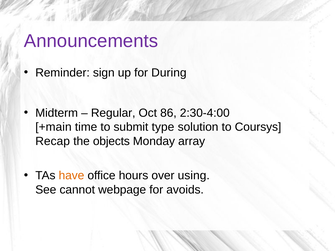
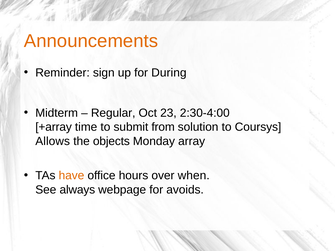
Announcements colour: purple -> orange
86: 86 -> 23
+main: +main -> +array
type: type -> from
Recap: Recap -> Allows
using: using -> when
cannot: cannot -> always
